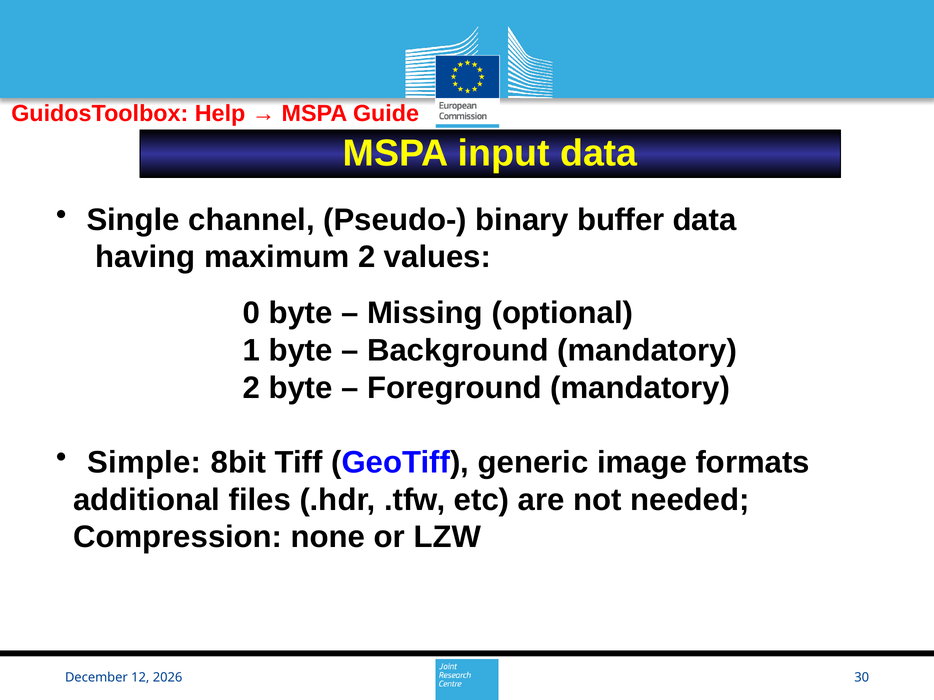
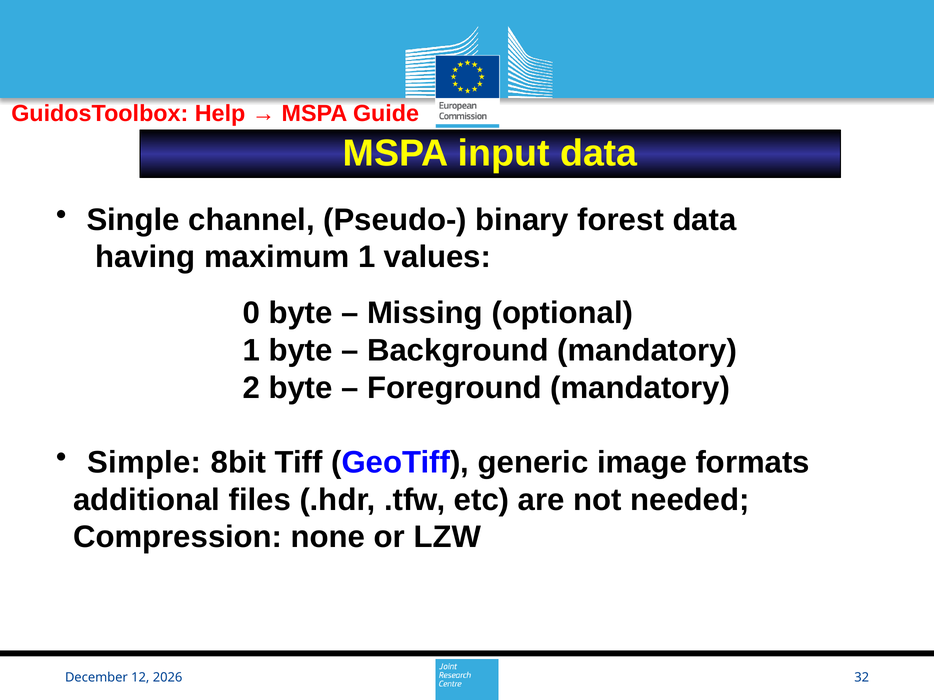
buffer: buffer -> forest
maximum 2: 2 -> 1
30: 30 -> 32
